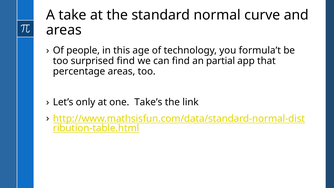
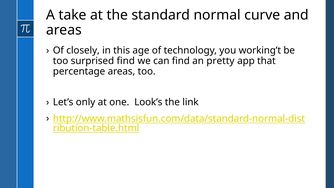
people: people -> closely
formula’t: formula’t -> working’t
partial: partial -> pretty
Take’s: Take’s -> Look’s
